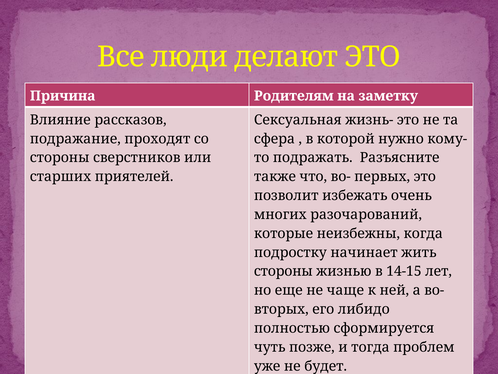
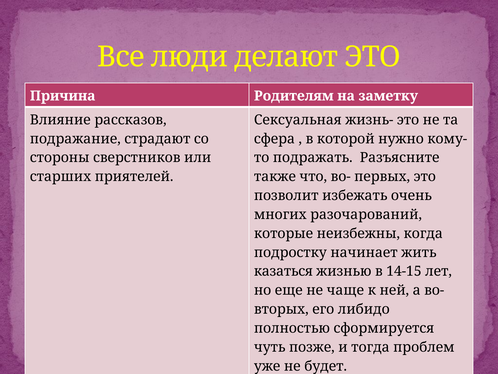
проходят: проходят -> страдают
стороны at (283, 271): стороны -> казаться
